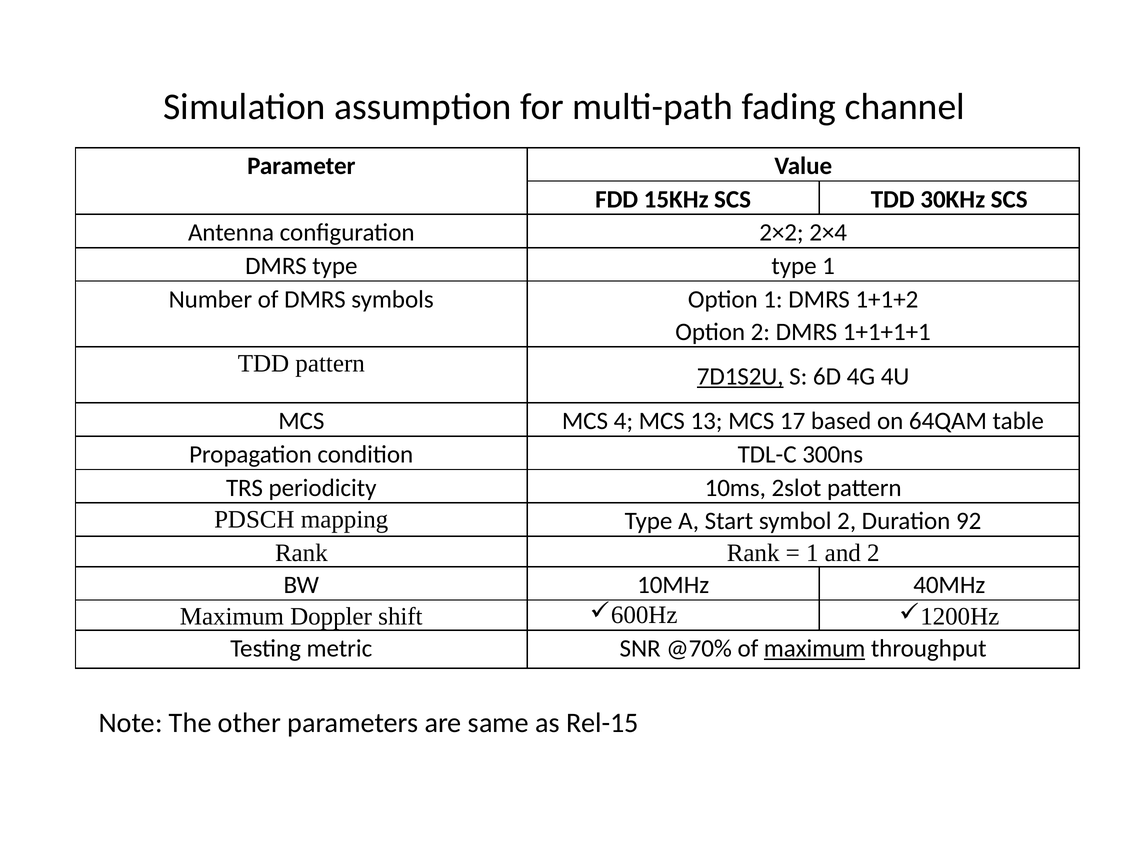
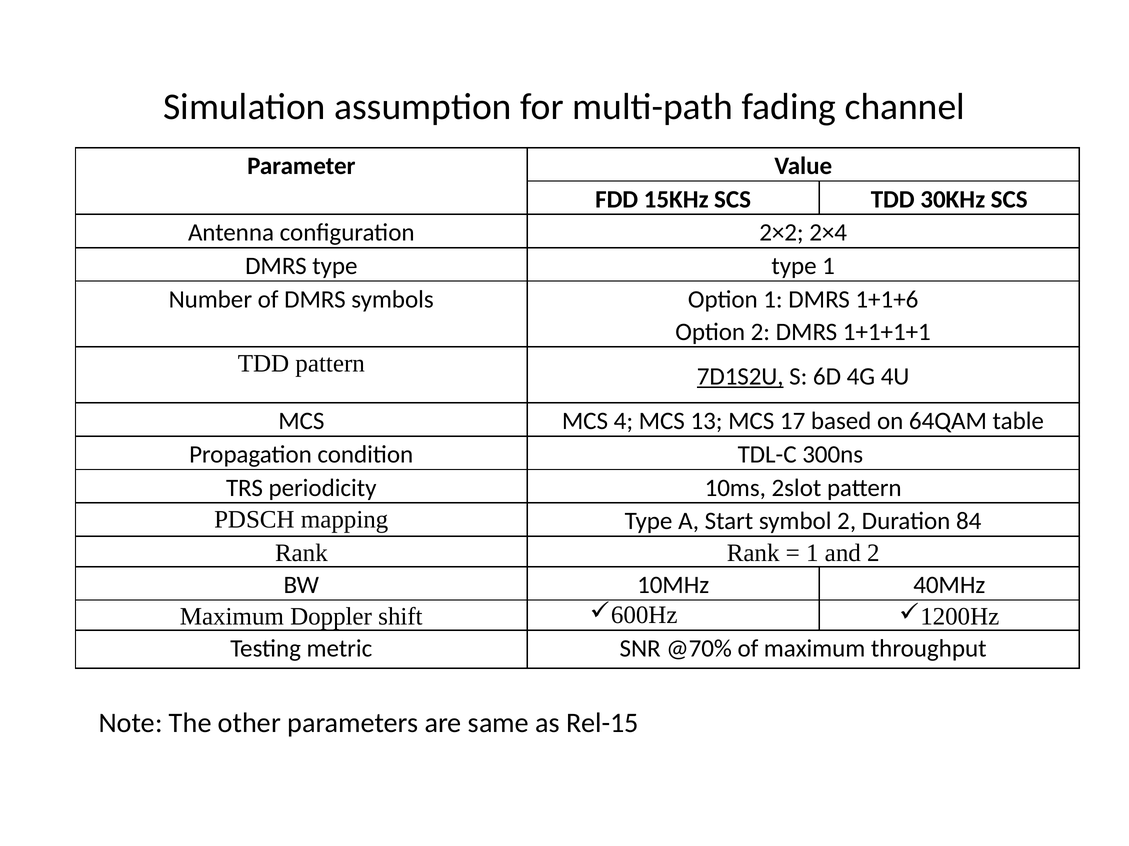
1+1+2: 1+1+2 -> 1+1+6
92: 92 -> 84
maximum at (815, 649) underline: present -> none
